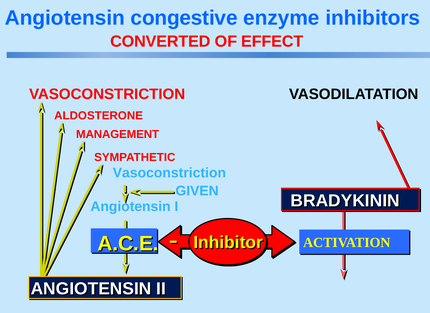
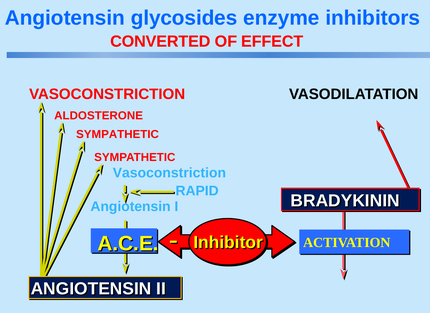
congestive: congestive -> glycosides
MANAGEMENT at (118, 134): MANAGEMENT -> SYMPATHETIC
GIVEN: GIVEN -> RAPID
